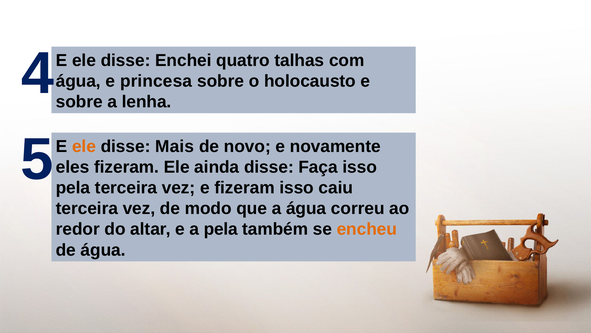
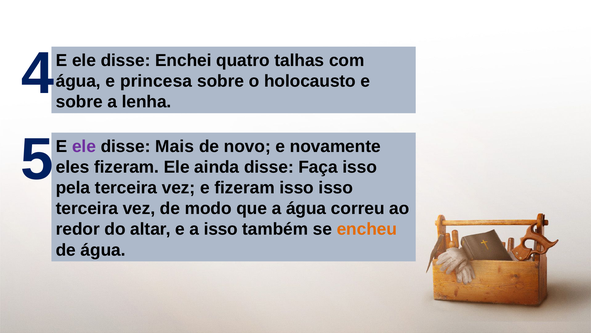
ele at (84, 146) colour: orange -> purple
isso caiu: caiu -> isso
a pela: pela -> isso
